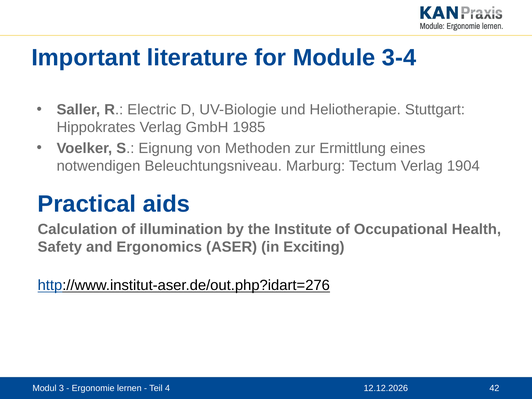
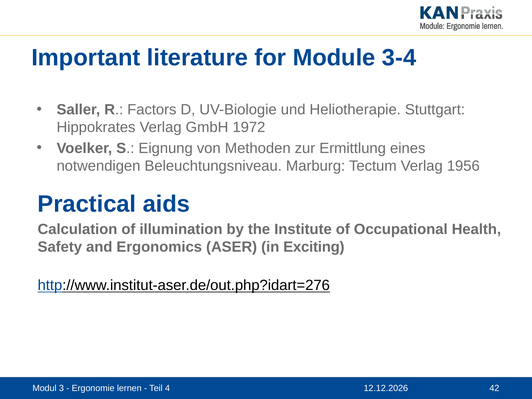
Electric: Electric -> Factors
1985: 1985 -> 1972
1904: 1904 -> 1956
